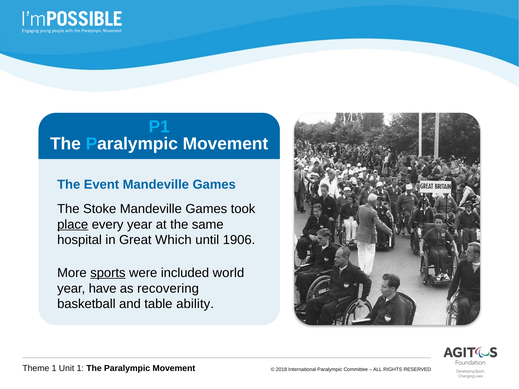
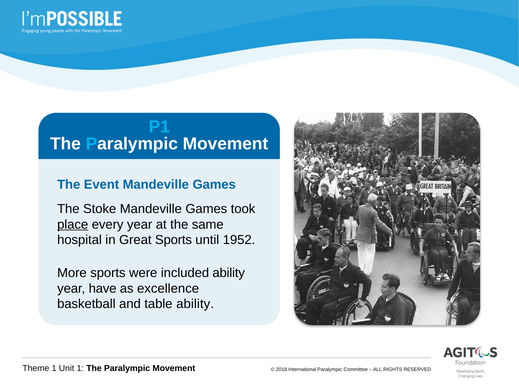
Great Which: Which -> Sports
1906: 1906 -> 1952
sports at (108, 273) underline: present -> none
included world: world -> ability
recovering: recovering -> excellence
